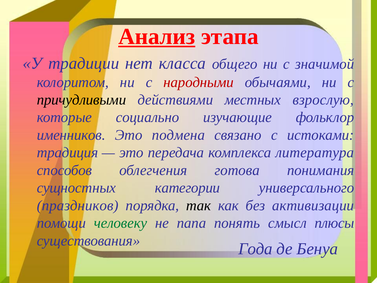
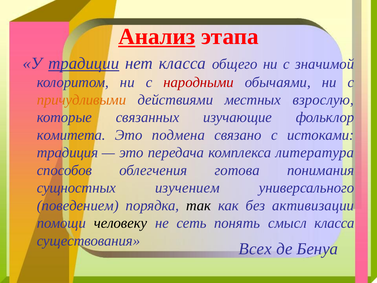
традиции underline: none -> present
причудливыми colour: black -> orange
социально: социально -> связанных
именников: именников -> комитета
категории: категории -> изучением
праздников: праздников -> поведением
человеку colour: green -> black
папа: папа -> сеть
смысл плюсы: плюсы -> класса
Года: Года -> Всех
